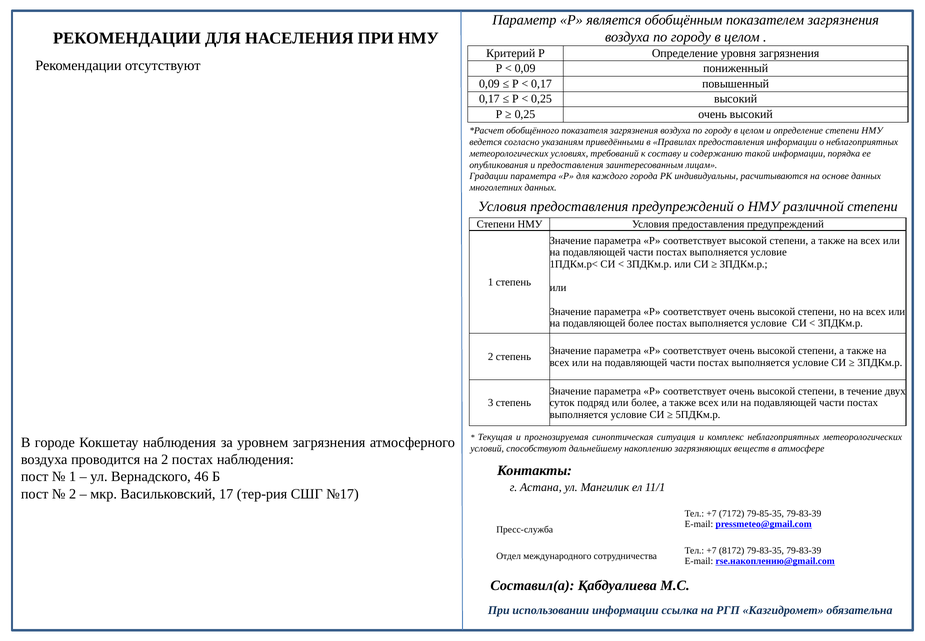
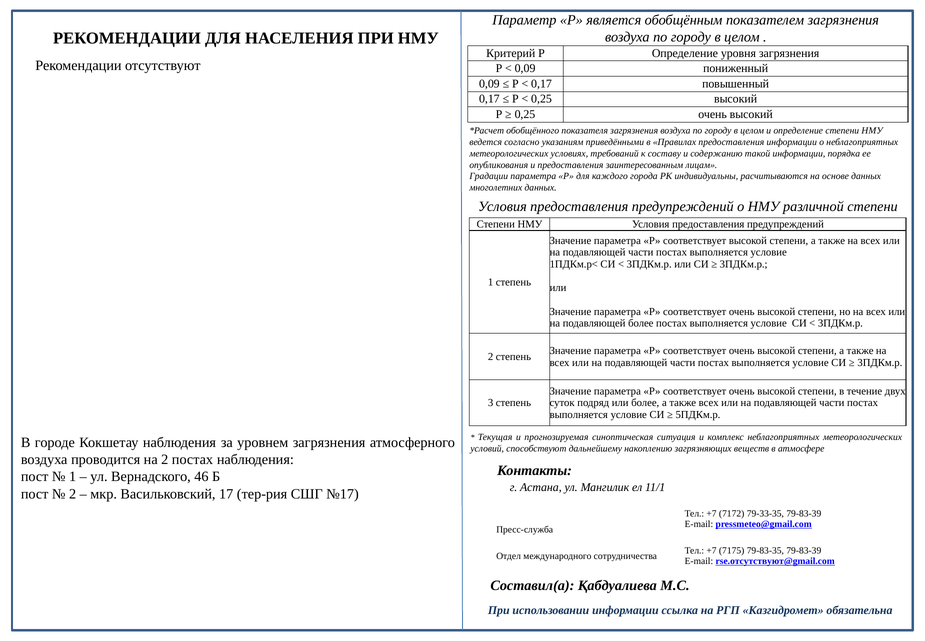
79-85-35: 79-85-35 -> 79-33-35
8172: 8172 -> 7175
rse.накоплению@gmail.com: rse.накоплению@gmail.com -> rse.отсутствуют@gmail.com
